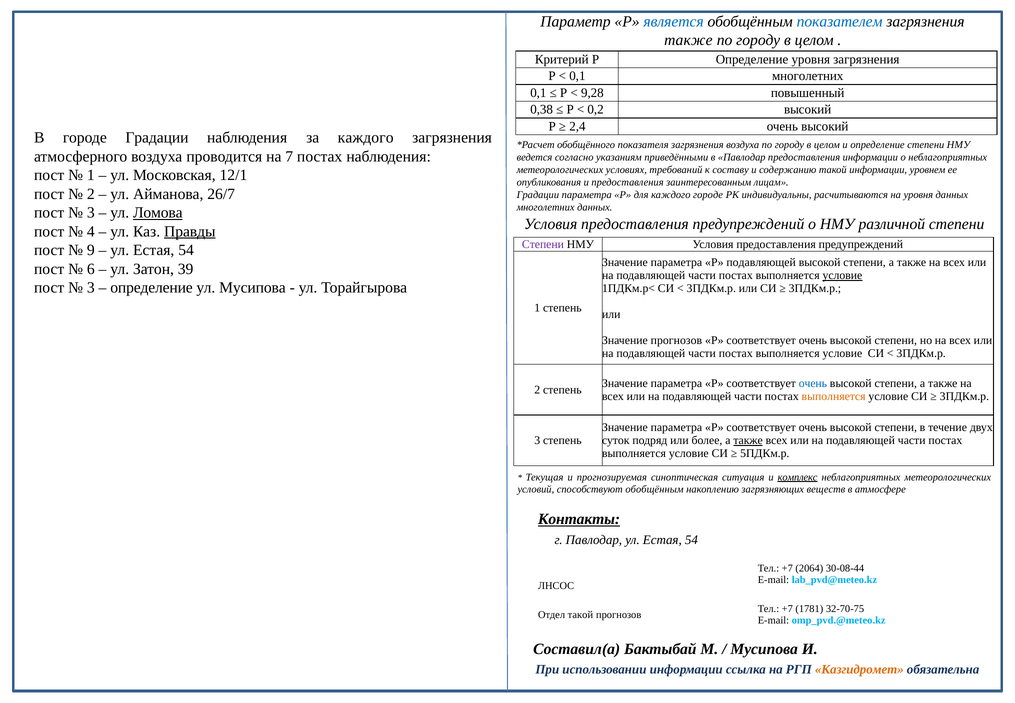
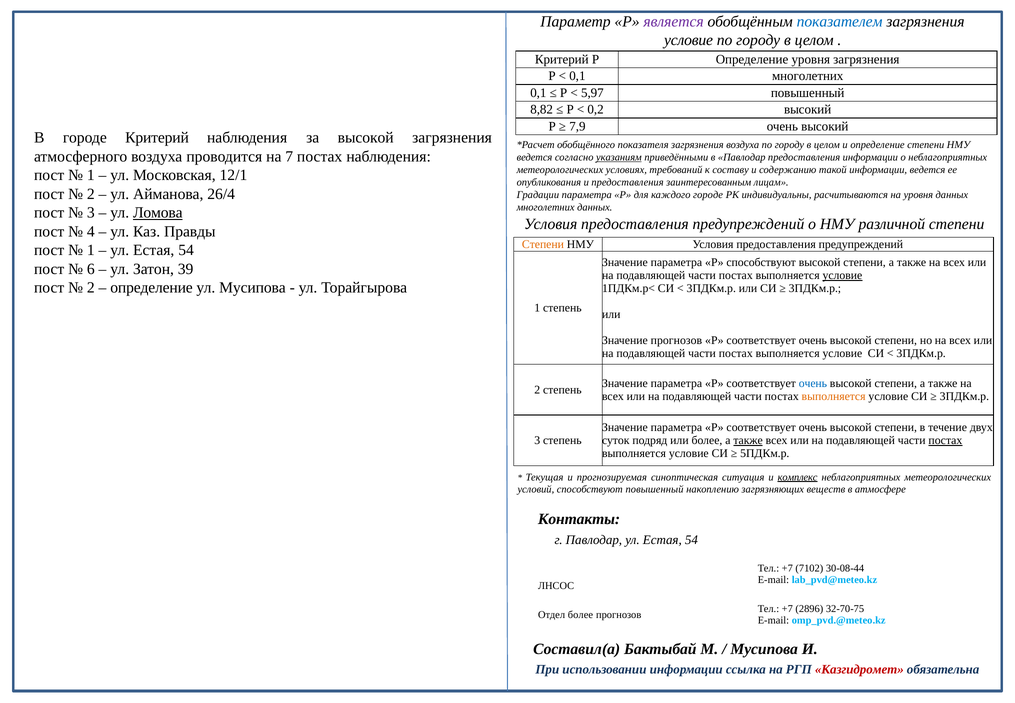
является colour: blue -> purple
также at (688, 40): также -> условие
9,28: 9,28 -> 5,97
0,38: 0,38 -> 8,82
2,4: 2,4 -> 7,9
городе Градации: Градации -> Критерий
за каждого: каждого -> высокой
указаниям underline: none -> present
информации уровнем: уровнем -> ведется
26/7: 26/7 -> 26/4
Правды underline: present -> none
Степени at (543, 244) colour: purple -> orange
9 at (91, 250): 9 -> 1
Р подавляющей: подавляющей -> способствуют
3 at (91, 288): 3 -> 2
постах at (945, 440) underline: none -> present
способствуют обобщённым: обобщённым -> повышенный
Контакты underline: present -> none
2064: 2064 -> 7102
1781: 1781 -> 2896
Отдел такой: такой -> более
Казгидромет colour: orange -> red
